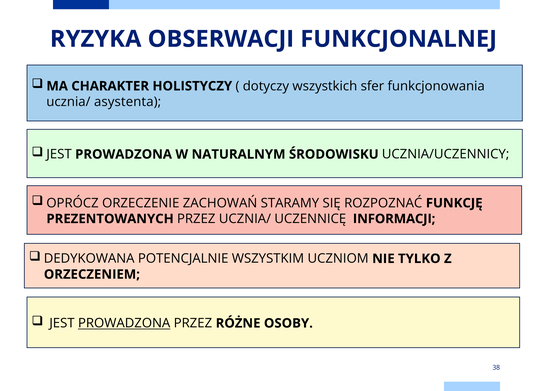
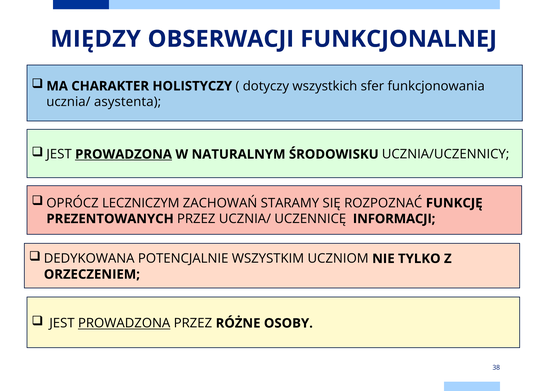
RYZYKA: RYZYKA -> MIĘDZY
PROWADZONA at (124, 154) underline: none -> present
ORZECZENIE: ORZECZENIE -> LECZNICZYM
